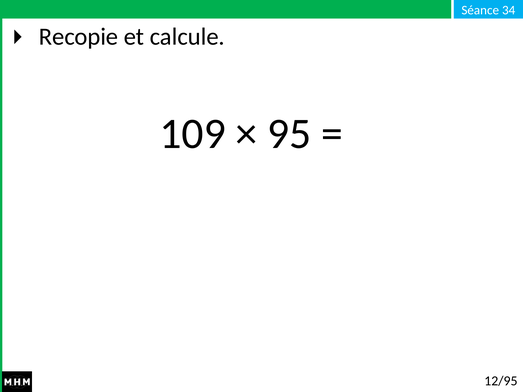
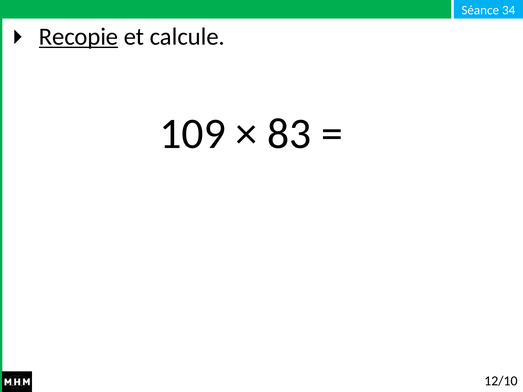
Recopie underline: none -> present
95: 95 -> 83
12/95: 12/95 -> 12/10
